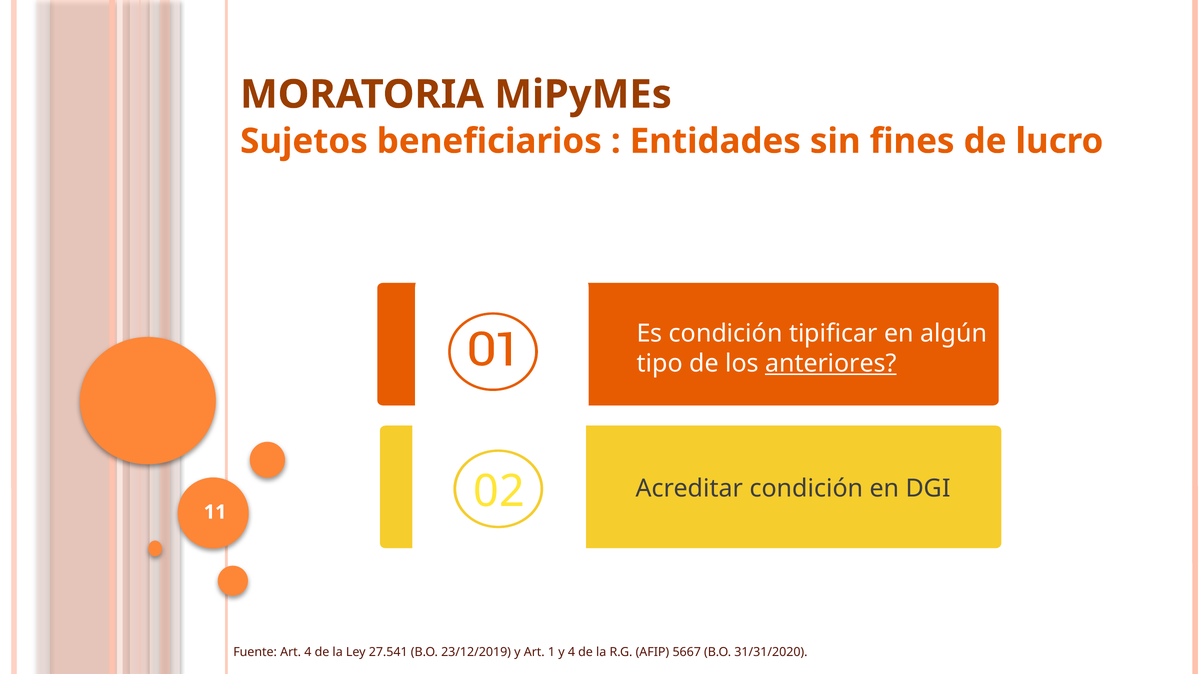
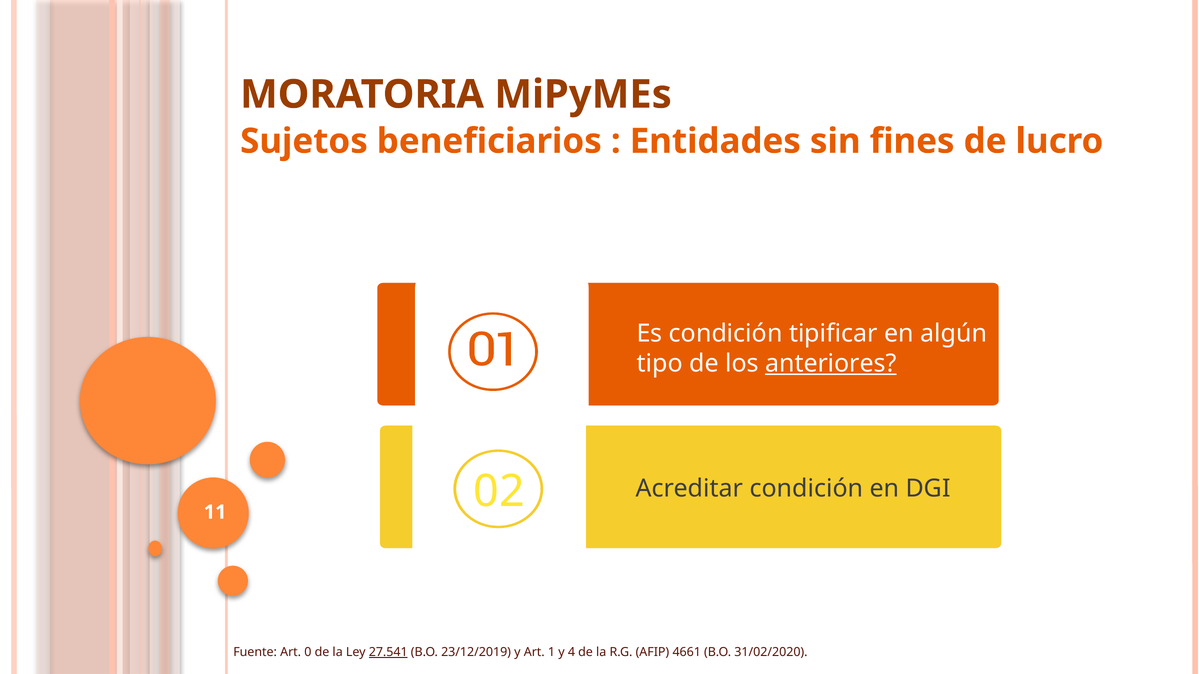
Art 4: 4 -> 0
27.541 underline: none -> present
5667: 5667 -> 4661
31/31/2020: 31/31/2020 -> 31/02/2020
